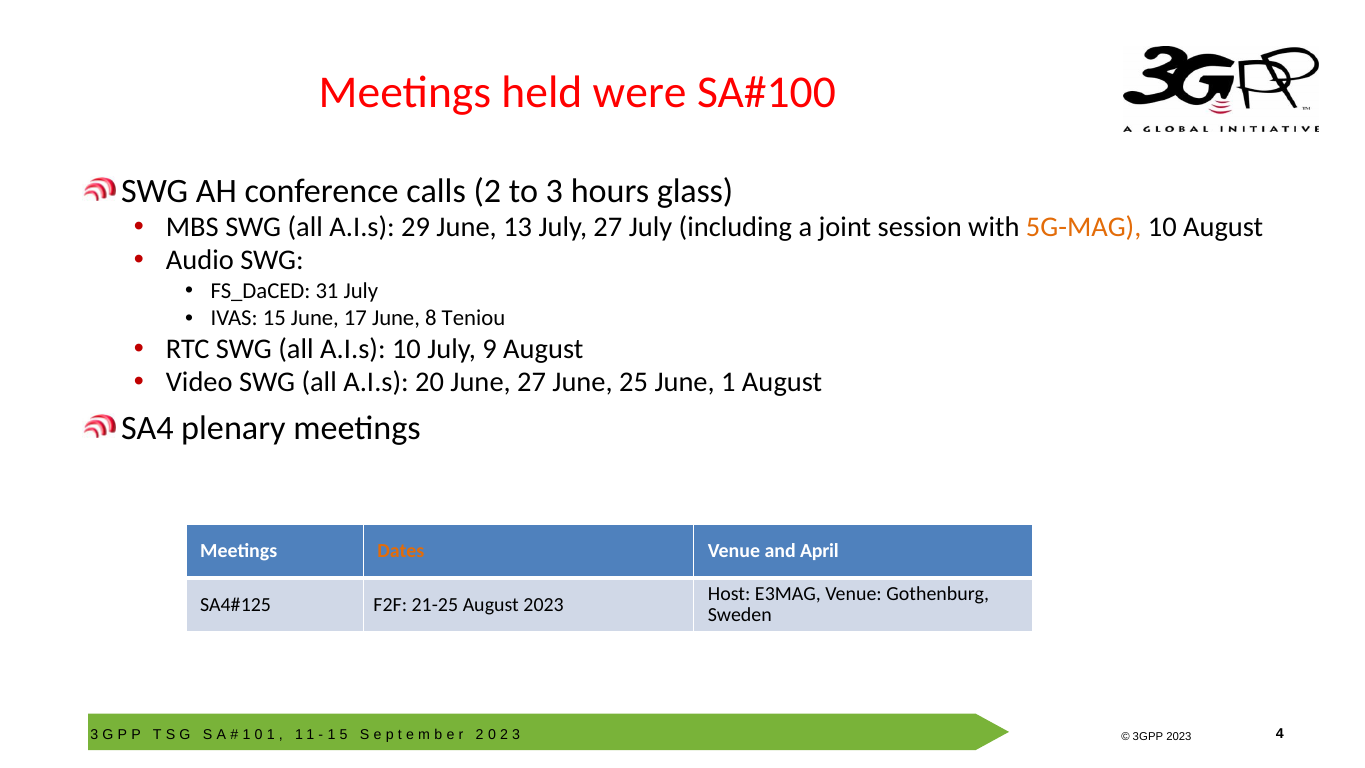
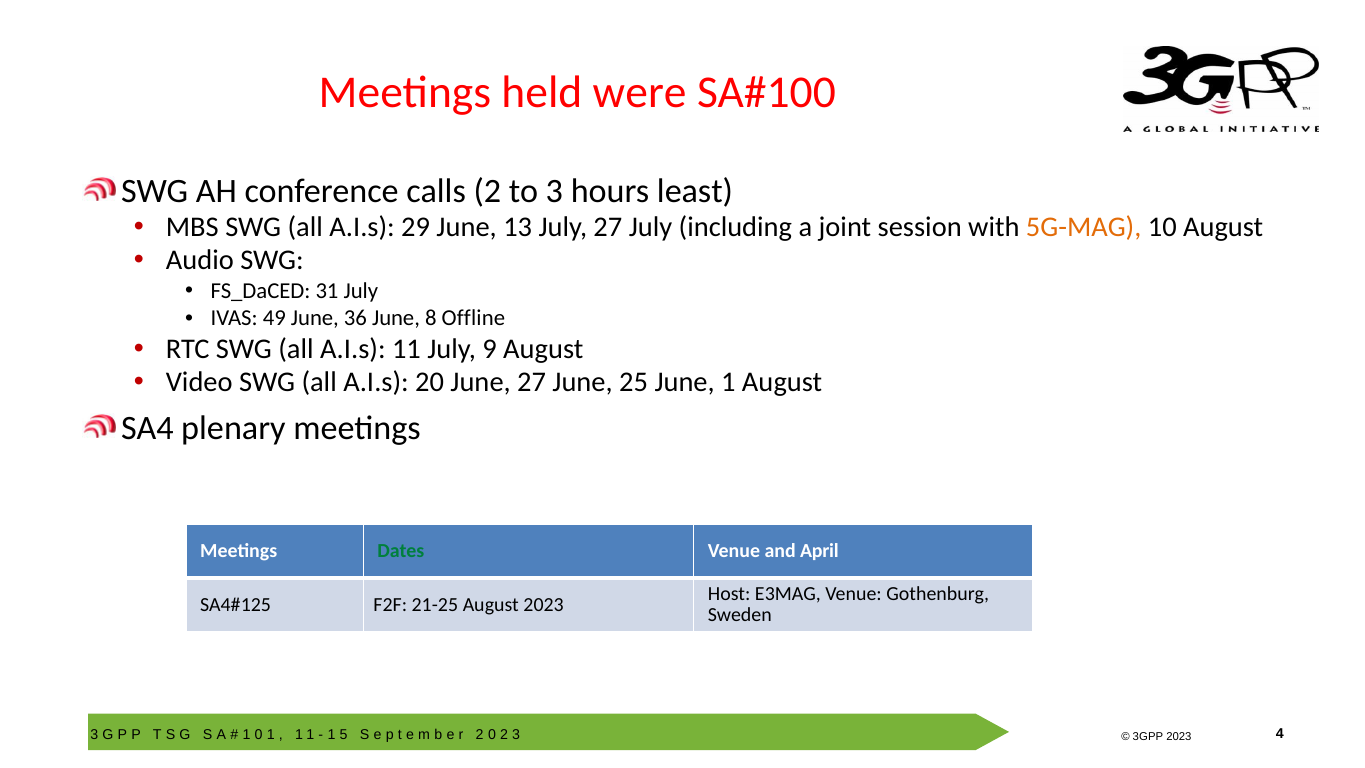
glass: glass -> least
15: 15 -> 49
17: 17 -> 36
Teniou: Teniou -> Offline
A.I.s 10: 10 -> 11
Dates colour: orange -> green
